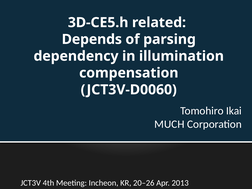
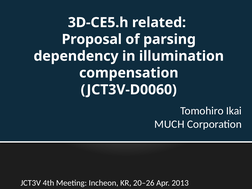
Depends: Depends -> Proposal
